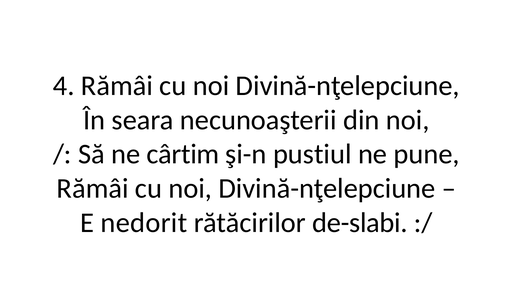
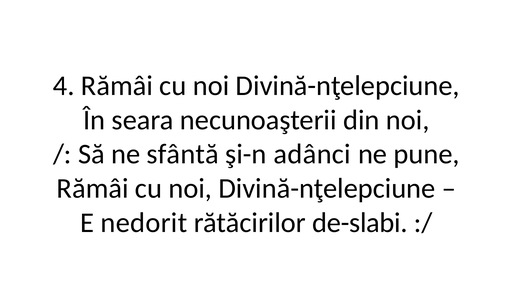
cârtim: cârtim -> sfântă
pustiul: pustiul -> adânci
